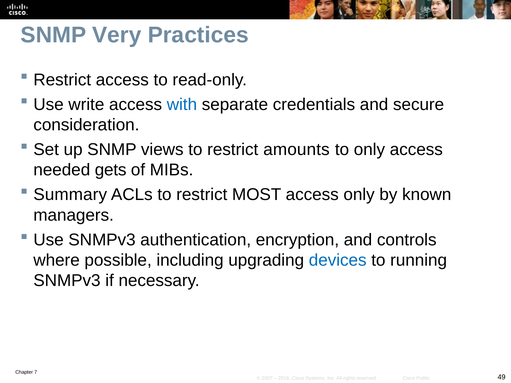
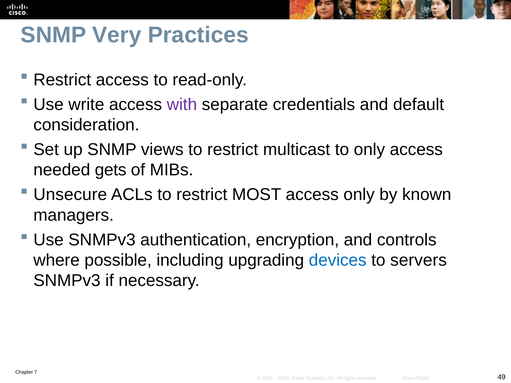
with colour: blue -> purple
secure: secure -> default
amounts: amounts -> multicast
Summary: Summary -> Unsecure
running: running -> servers
